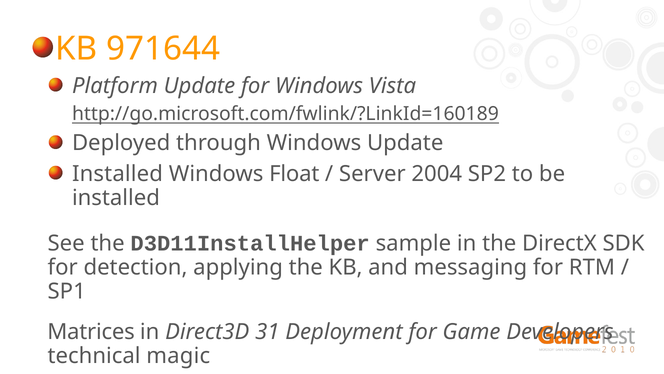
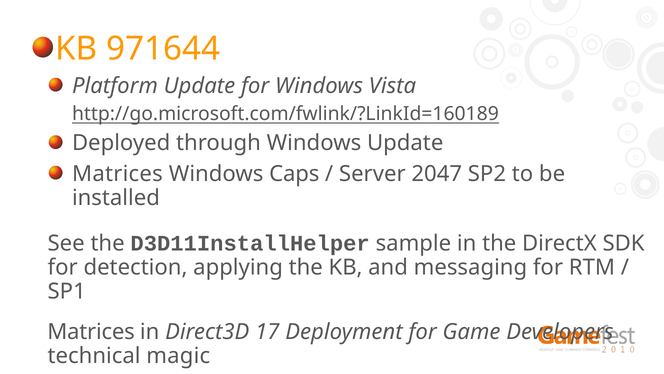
Installed at (117, 174): Installed -> Matrices
Float: Float -> Caps
2004: 2004 -> 2047
31: 31 -> 17
